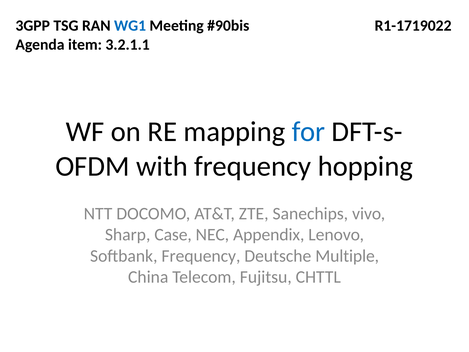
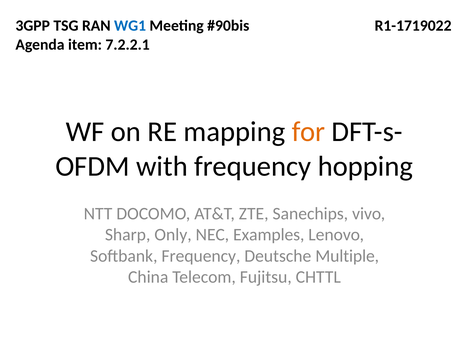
3.2.1.1: 3.2.1.1 -> 7.2.2.1
for colour: blue -> orange
Case: Case -> Only
Appendix: Appendix -> Examples
